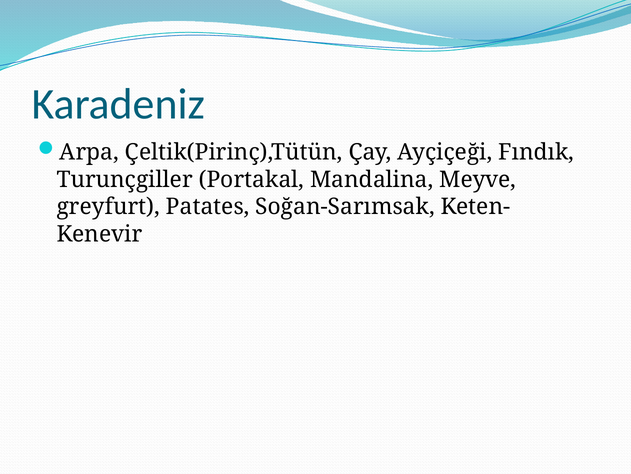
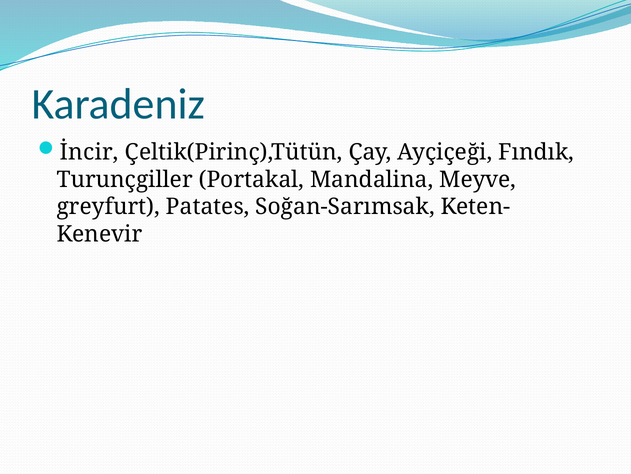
Arpa: Arpa -> İncir
